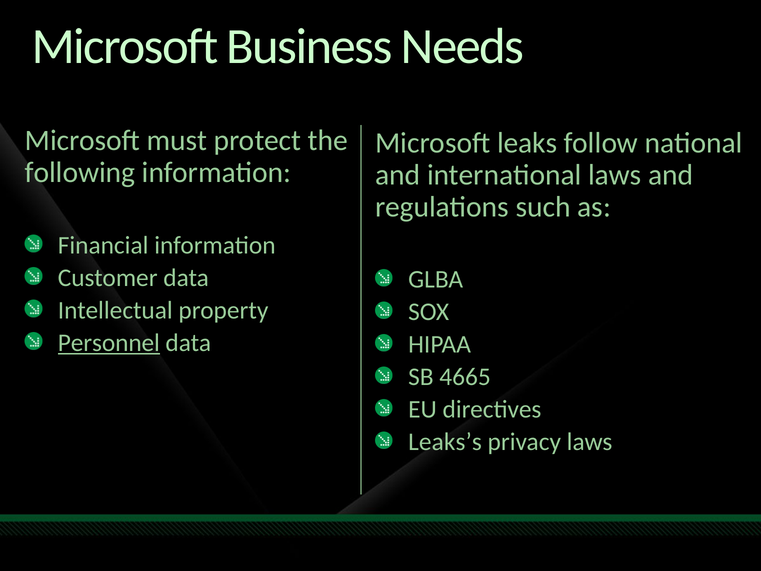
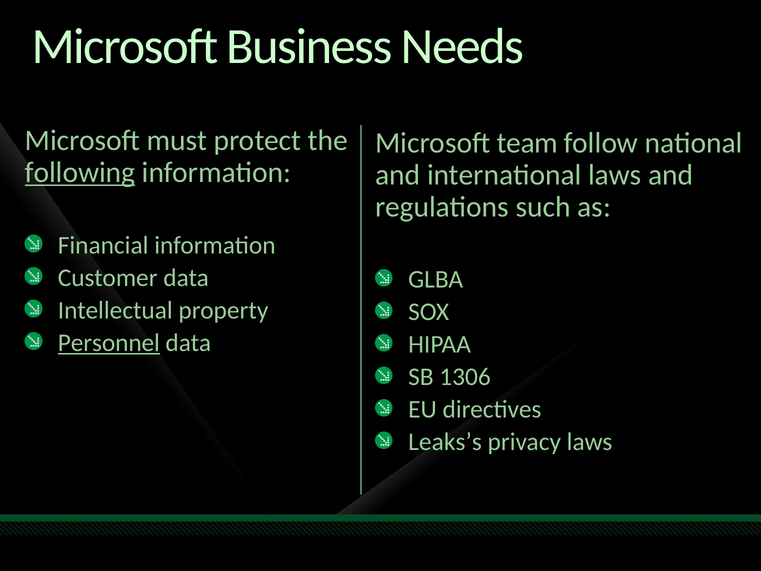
leaks: leaks -> team
following underline: none -> present
4665: 4665 -> 1306
